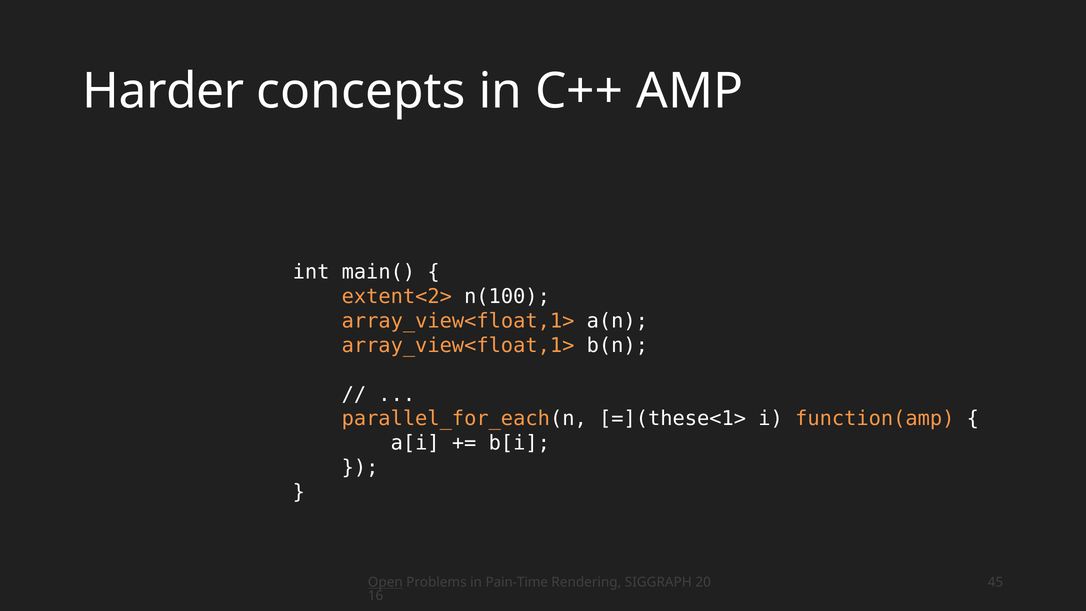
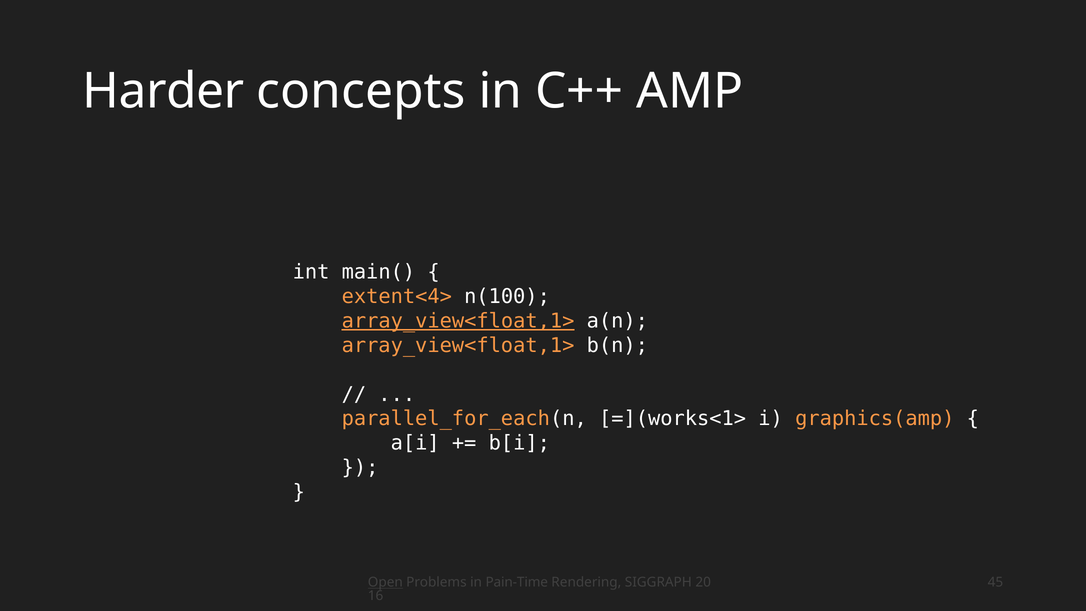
extent<2>: extent<2> -> extent<4>
array_view<float,1> at (458, 321) underline: none -> present
=](these<1>: =](these<1> -> =](works<1>
function(amp: function(amp -> graphics(amp
